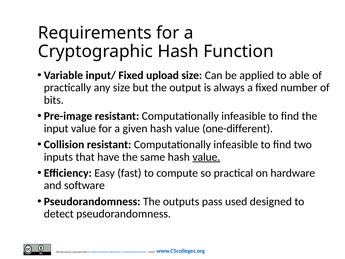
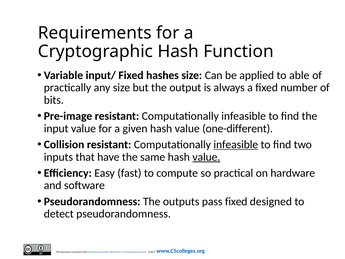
upload: upload -> hashes
infeasible at (236, 144) underline: none -> present
pass used: used -> fixed
